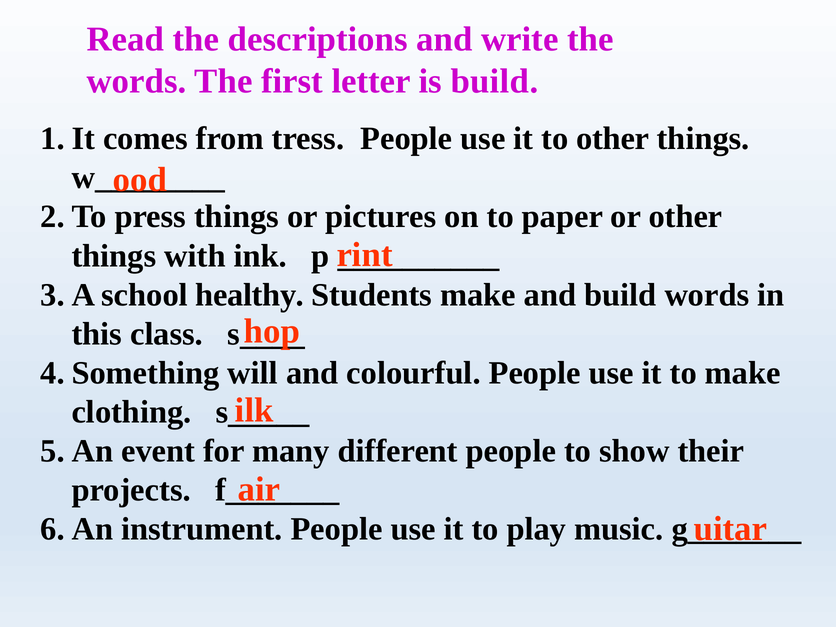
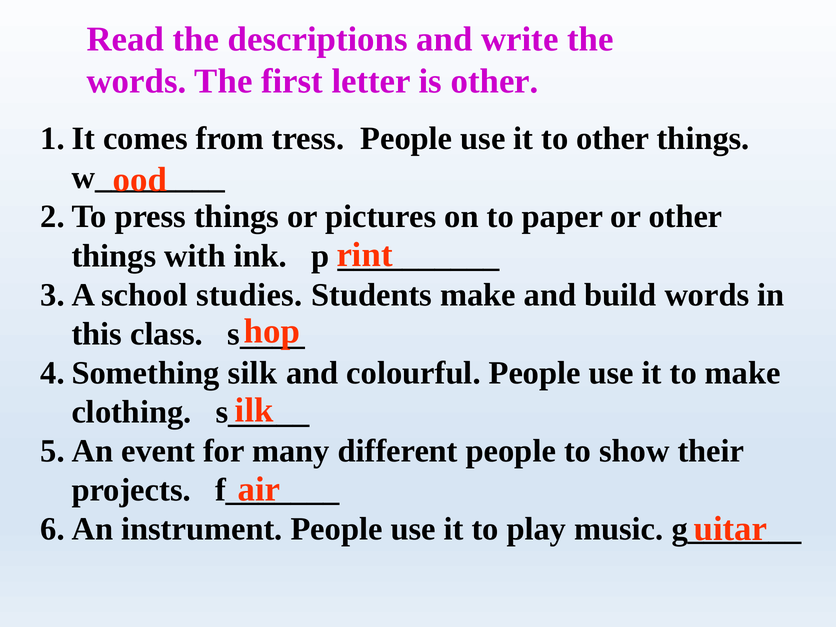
is build: build -> other
healthy: healthy -> studies
will: will -> silk
